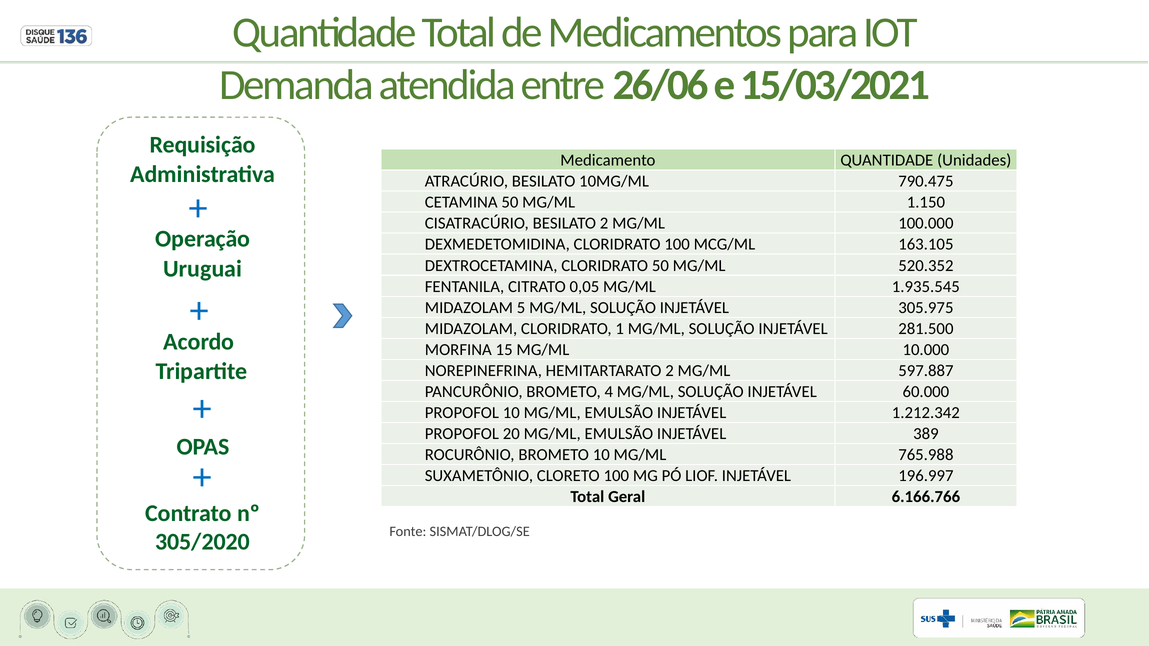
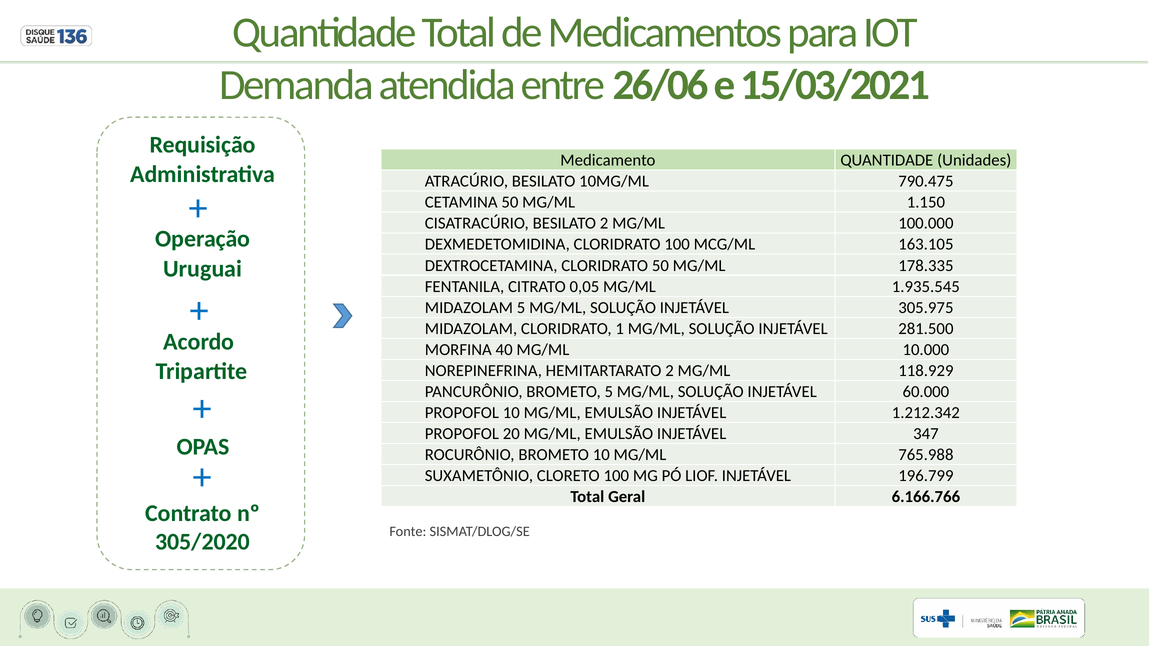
520.352: 520.352 -> 178.335
15: 15 -> 40
597.887: 597.887 -> 118.929
BROMETO 4: 4 -> 5
389: 389 -> 347
196.997: 196.997 -> 196.799
